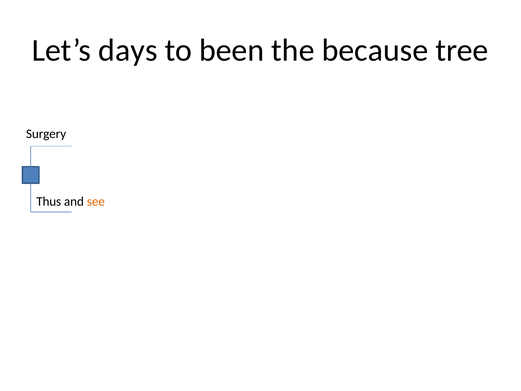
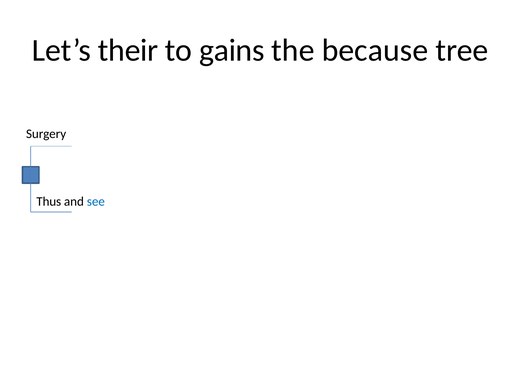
days: days -> their
been: been -> gains
see colour: orange -> blue
